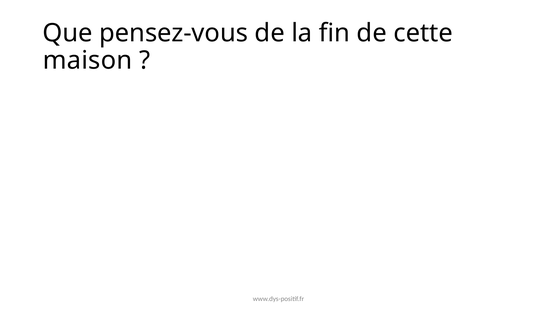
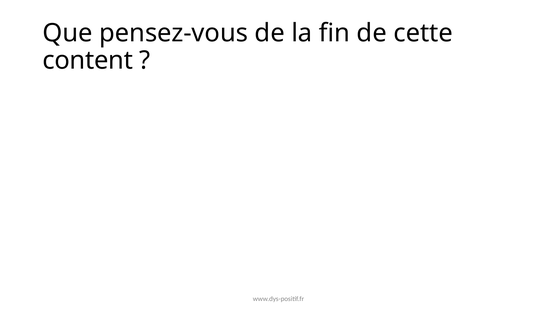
maison: maison -> content
